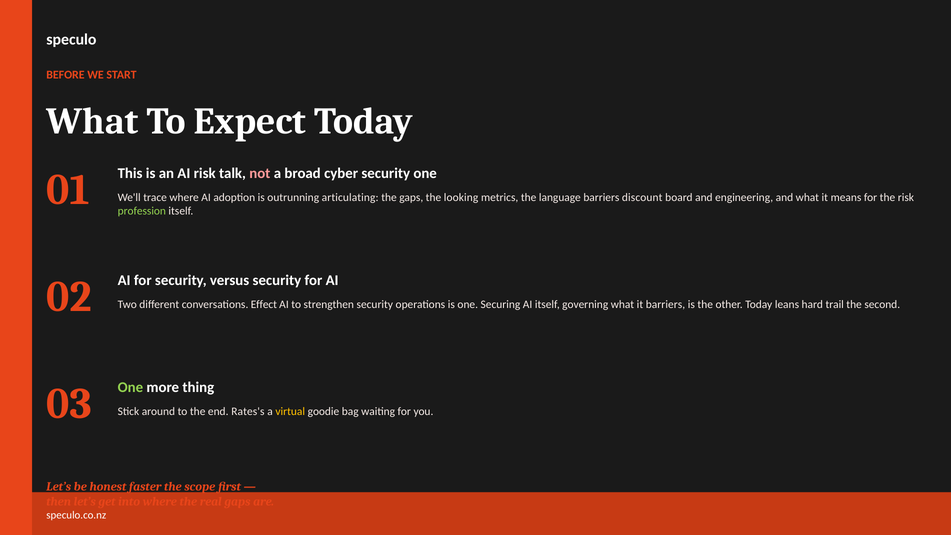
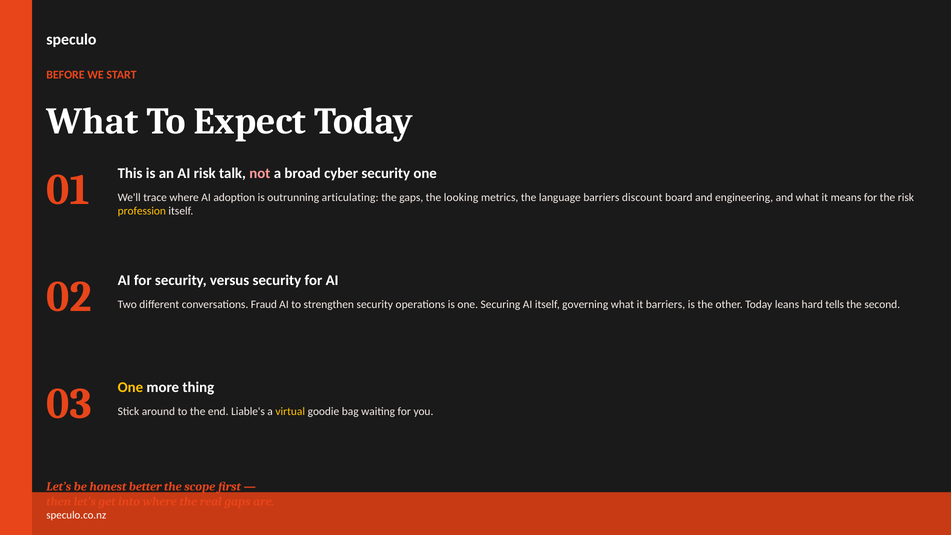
profession colour: light green -> yellow
Effect: Effect -> Fraud
trail: trail -> tells
One at (130, 387) colour: light green -> yellow
Rates's: Rates's -> Liable's
faster: faster -> better
